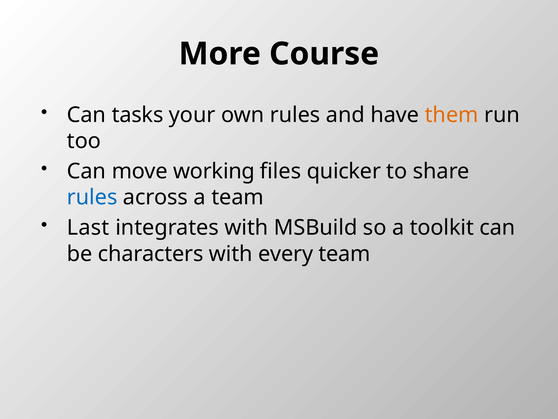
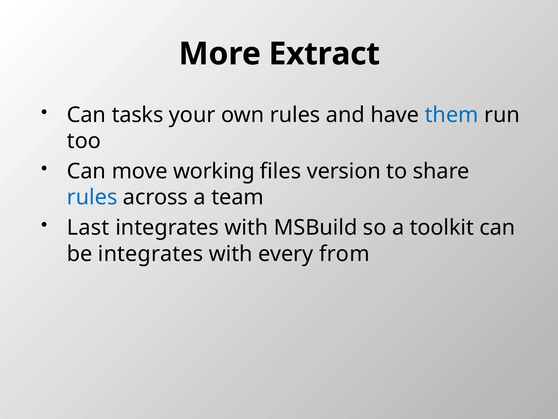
Course: Course -> Extract
them colour: orange -> blue
quicker: quicker -> version
be characters: characters -> integrates
every team: team -> from
